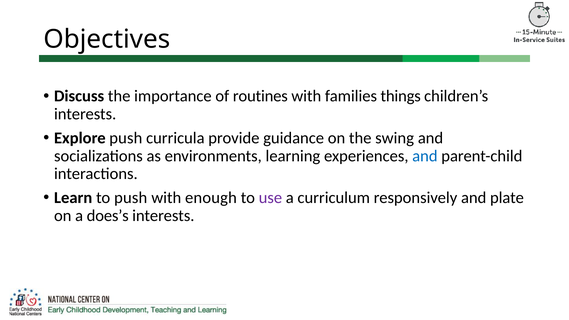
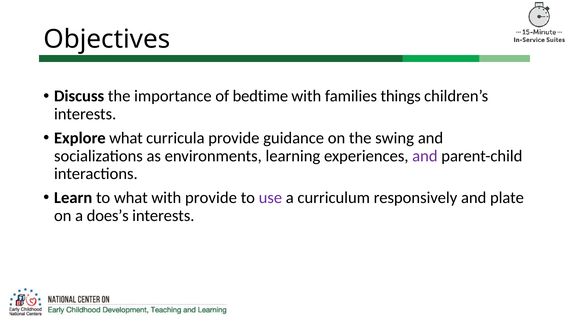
routines: routines -> bedtime
Explore push: push -> what
and at (425, 156) colour: blue -> purple
to push: push -> what
with enough: enough -> provide
